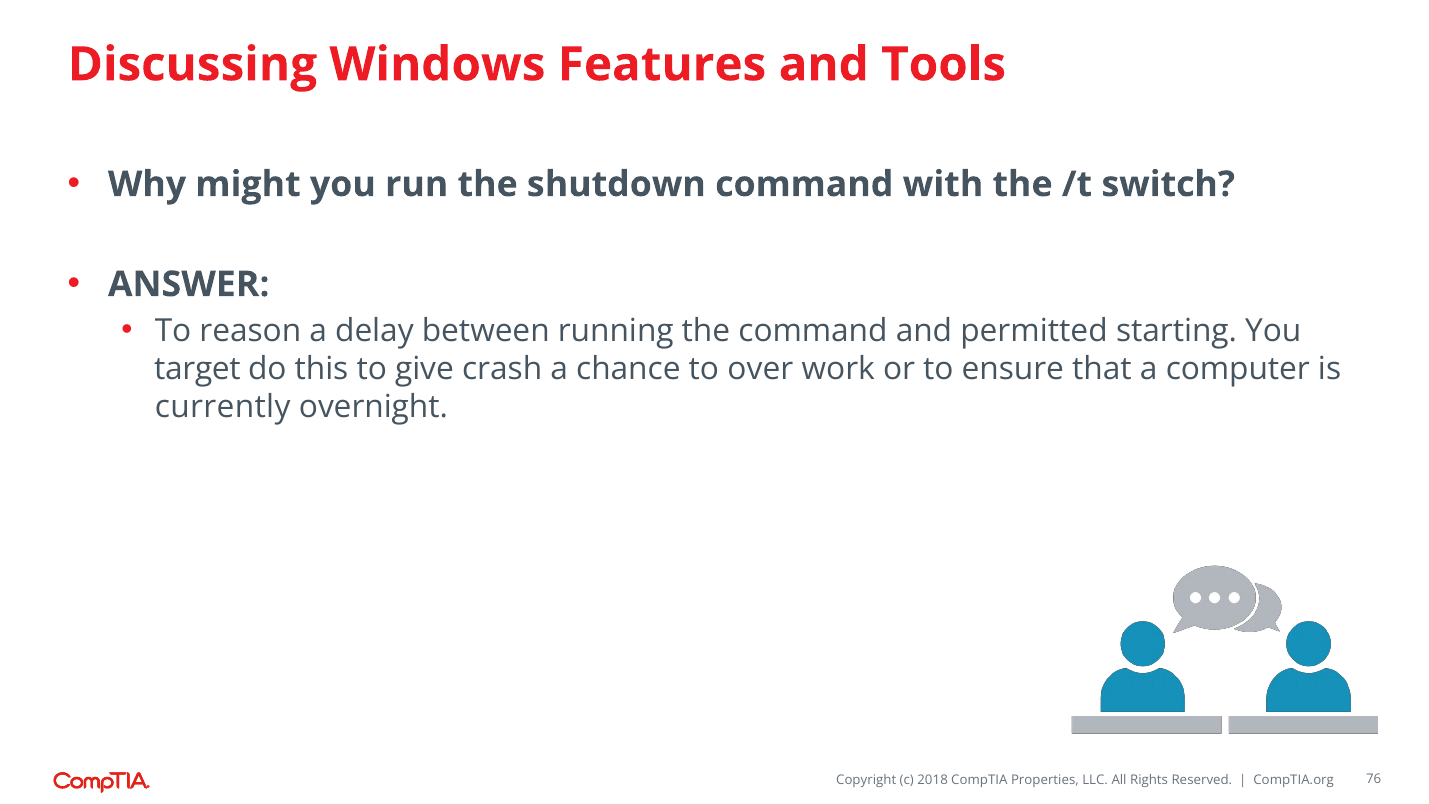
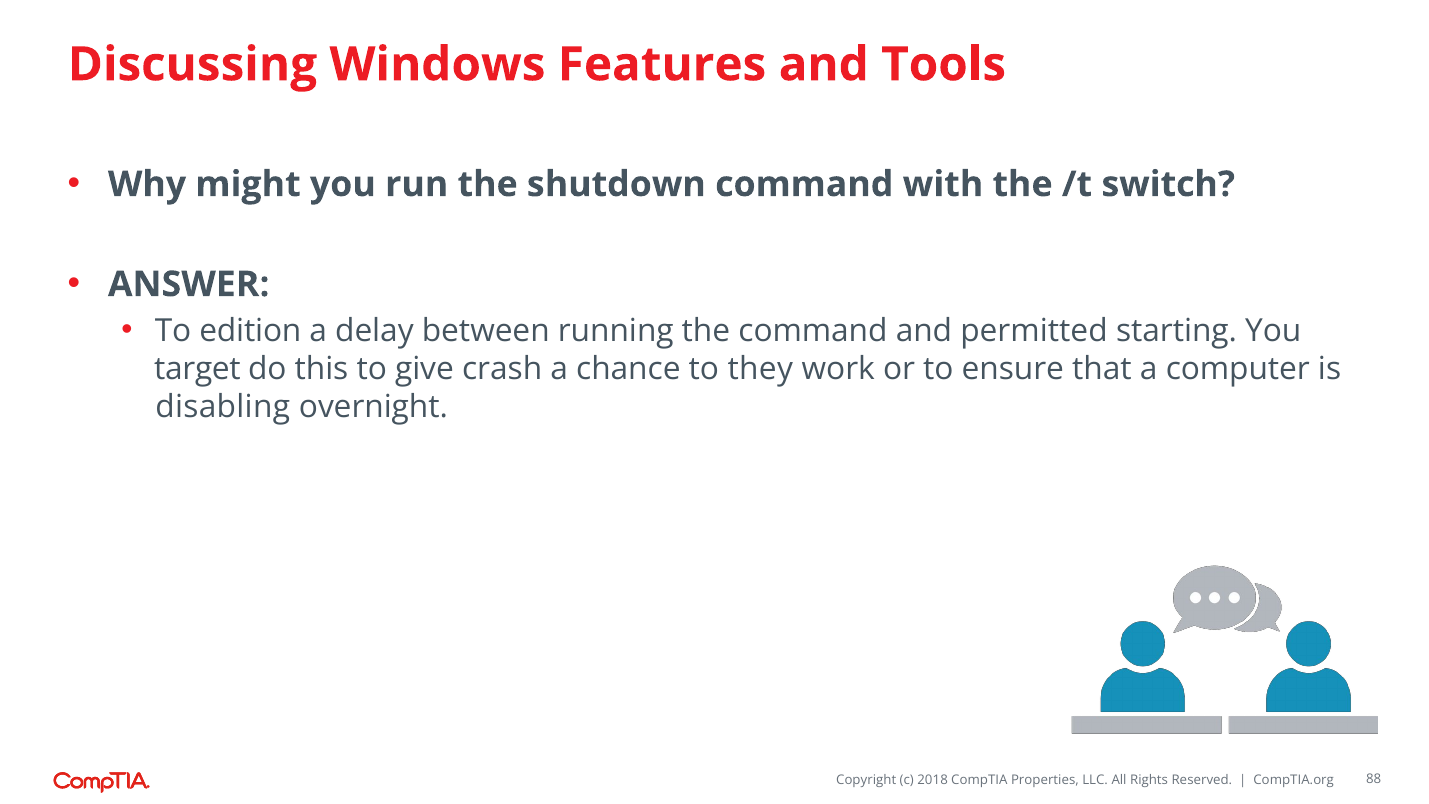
reason: reason -> edition
over: over -> they
currently: currently -> disabling
76: 76 -> 88
